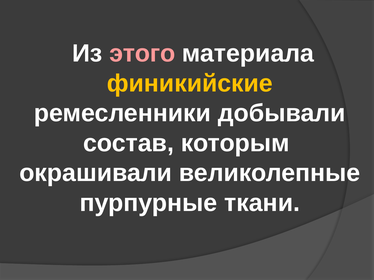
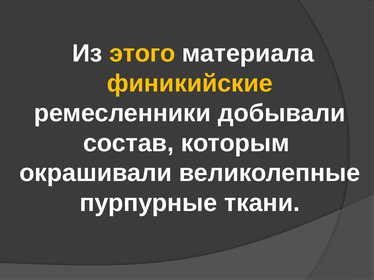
этого colour: pink -> yellow
